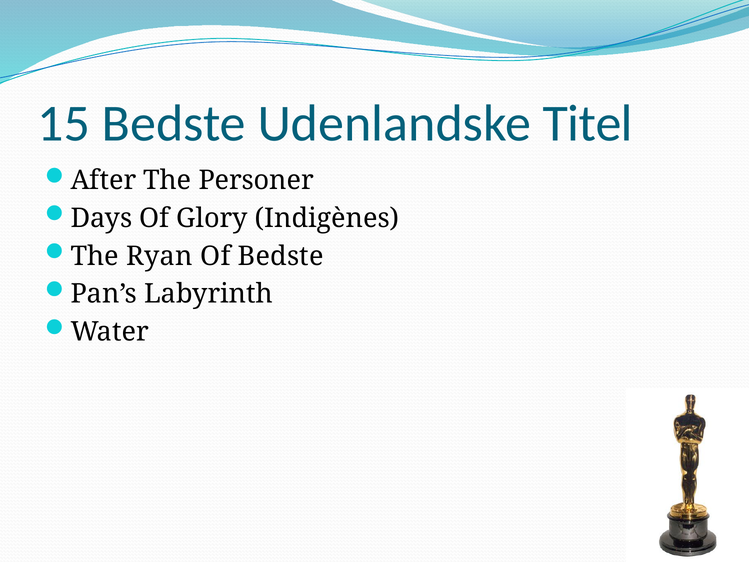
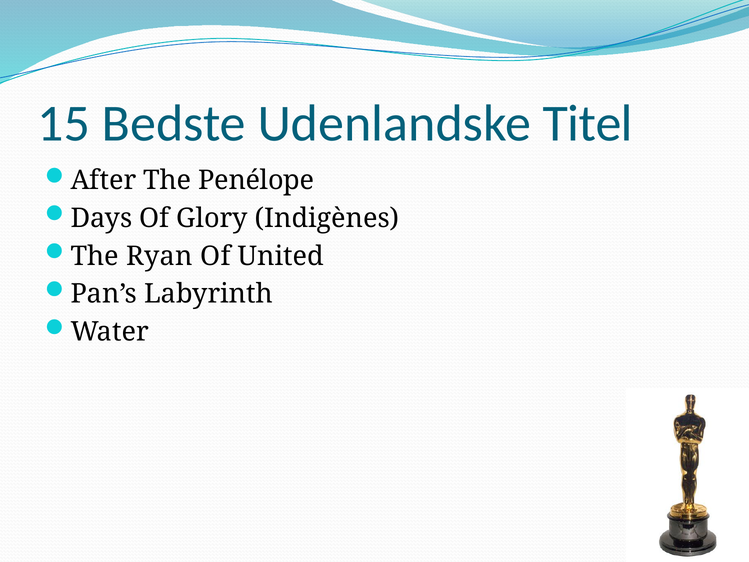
Personer: Personer -> Penélope
Of Bedste: Bedste -> United
